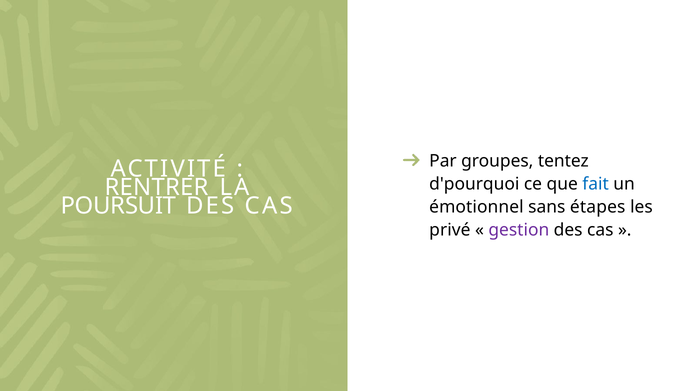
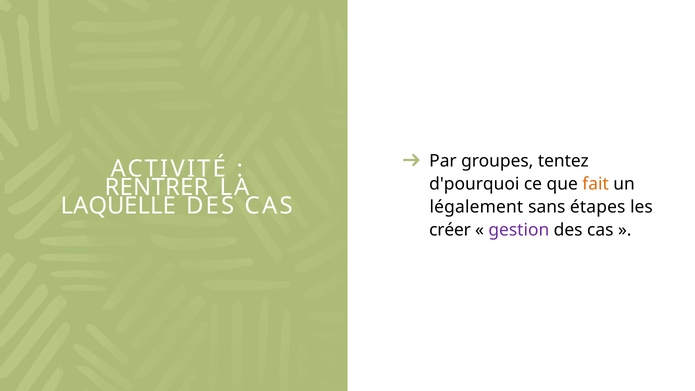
fait colour: blue -> orange
POURSUIT: POURSUIT -> LAQUELLE
émotionnel: émotionnel -> légalement
privé: privé -> créer
